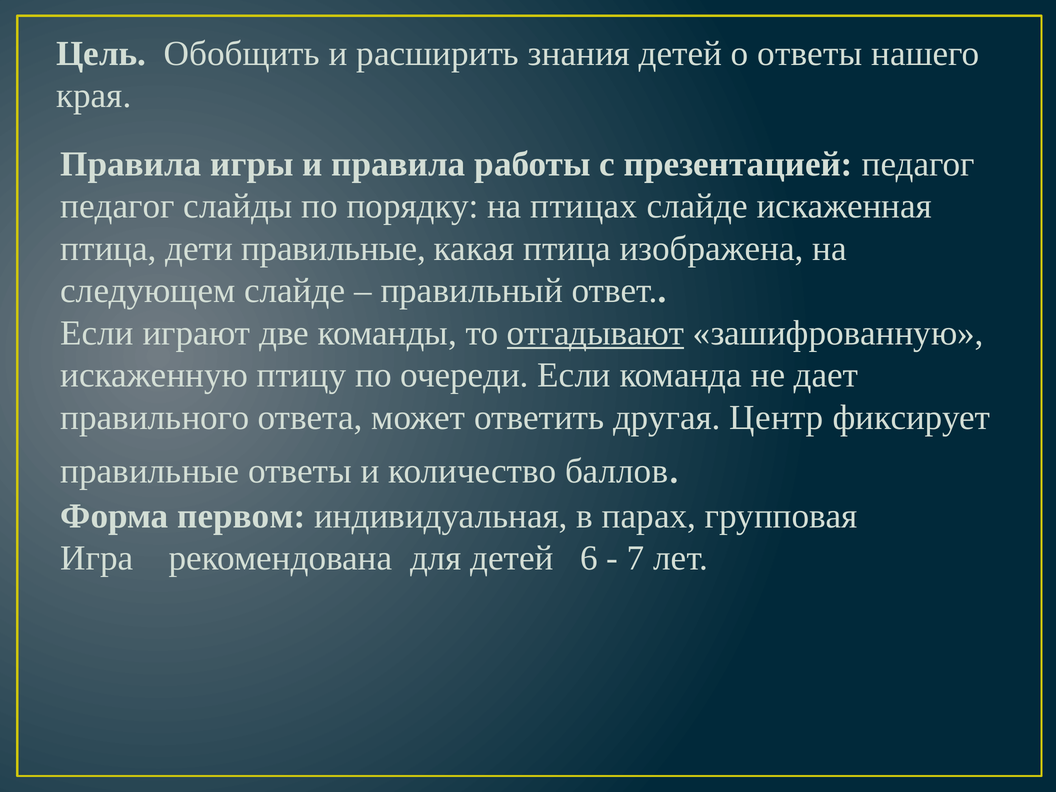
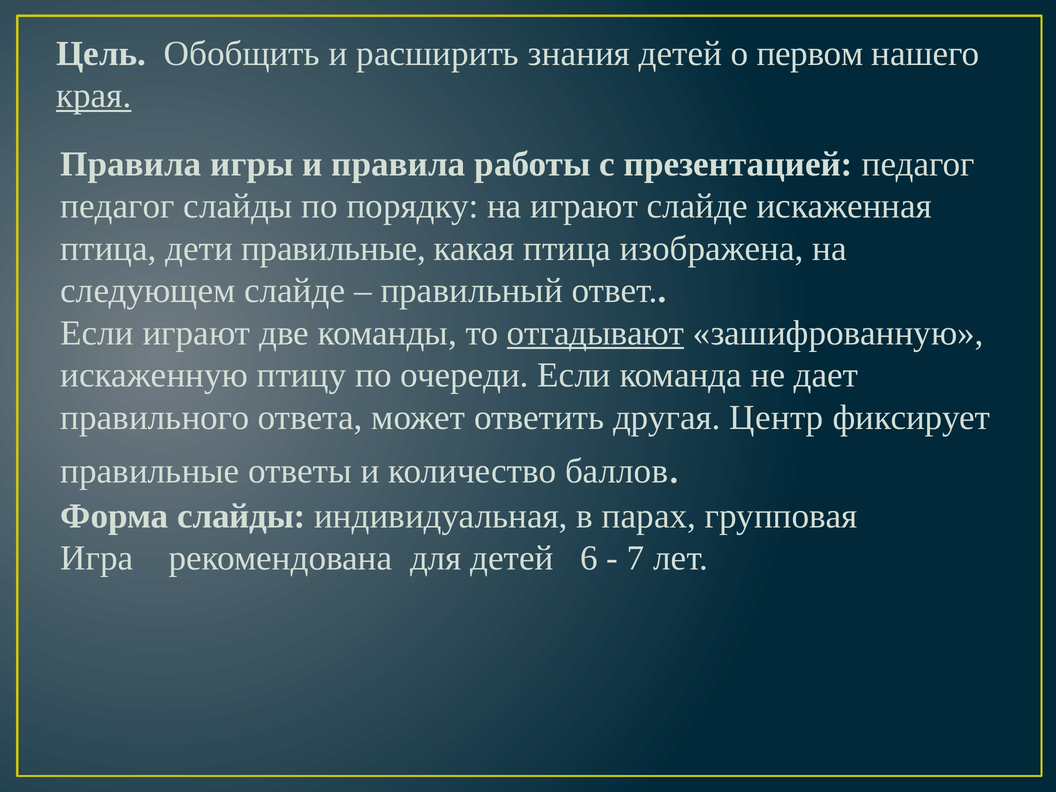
о ответы: ответы -> первом
края underline: none -> present
на птицах: птицах -> играют
Форма первом: первом -> слайды
